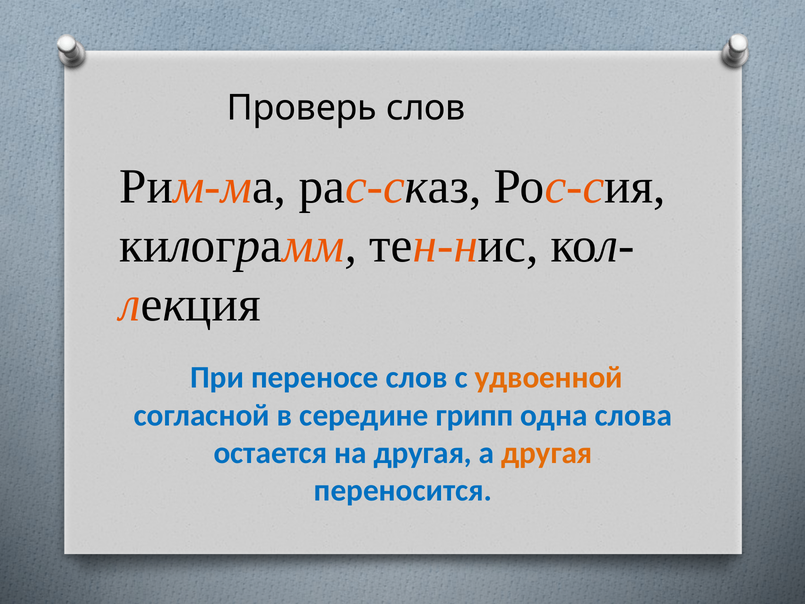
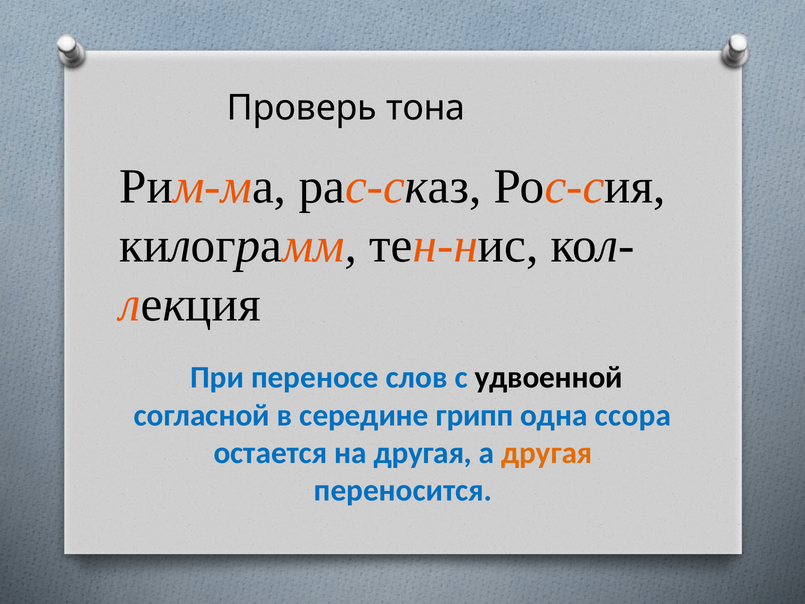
Проверь слов: слов -> тона
удвоенной colour: orange -> black
слова: слова -> ссора
